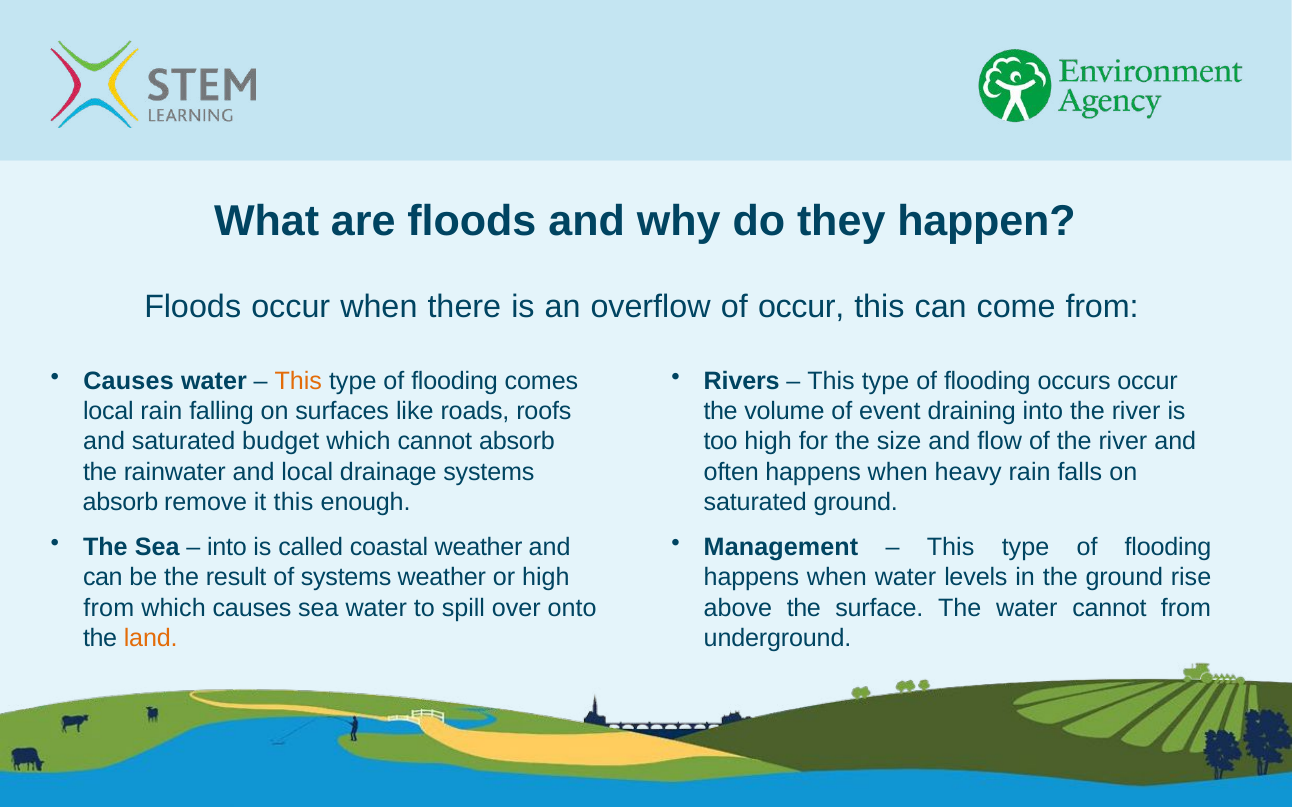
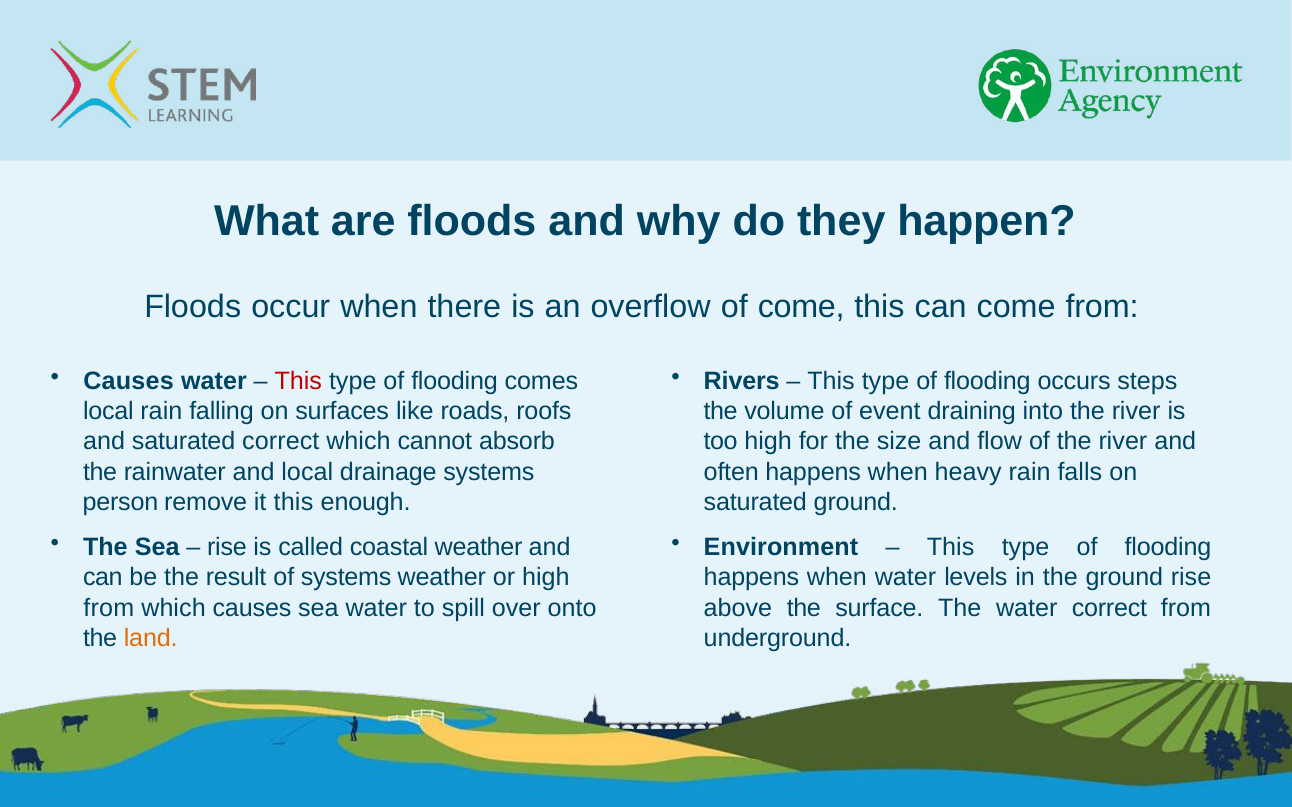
of occur: occur -> come
This at (298, 381) colour: orange -> red
occurs occur: occur -> steps
saturated budget: budget -> correct
absorb at (120, 502): absorb -> person
into at (227, 547): into -> rise
Management: Management -> Environment
water cannot: cannot -> correct
